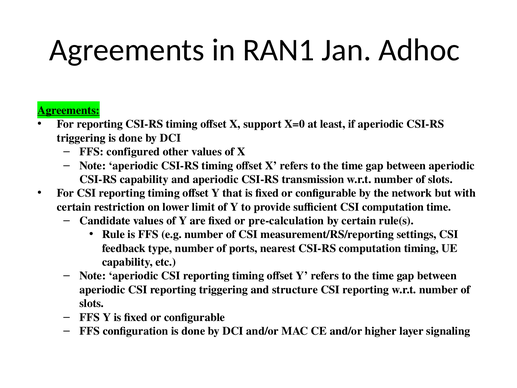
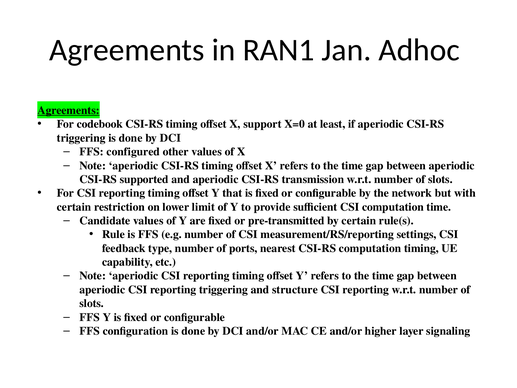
For reporting: reporting -> codebook
CSI-RS capability: capability -> supported
pre-calculation: pre-calculation -> pre-transmitted
